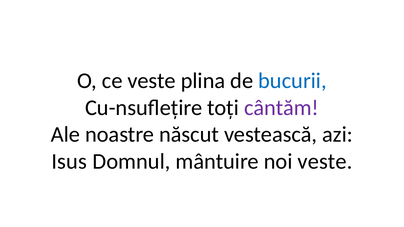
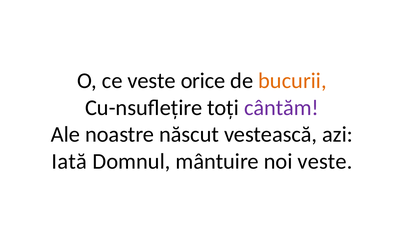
plina: plina -> orice
bucurii colour: blue -> orange
Isus: Isus -> Iată
